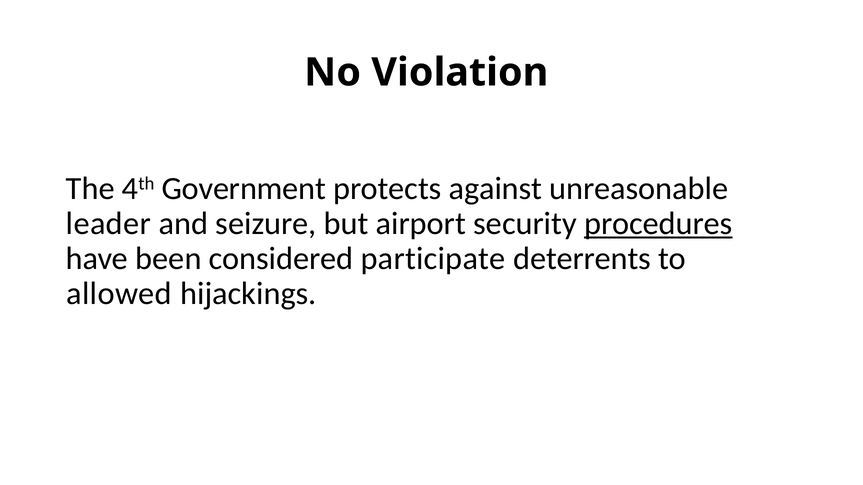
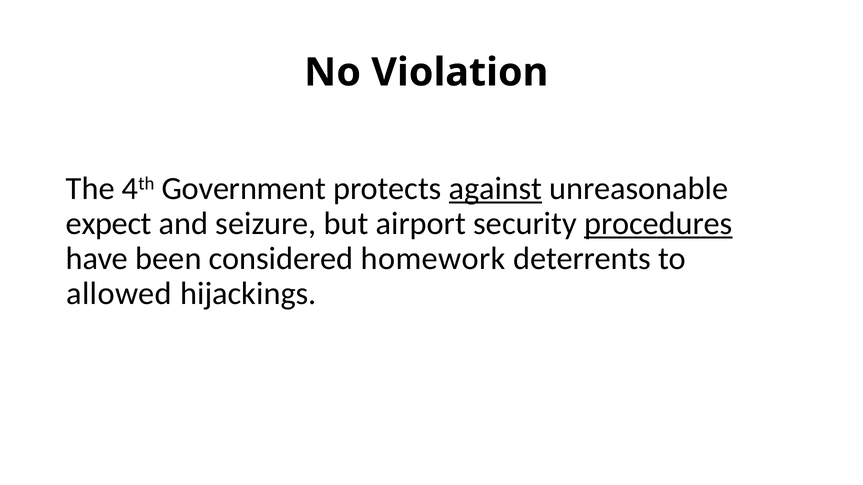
against underline: none -> present
leader: leader -> expect
participate: participate -> homework
